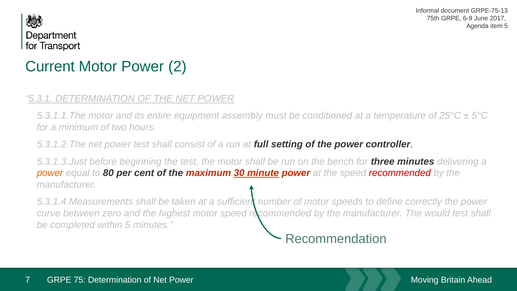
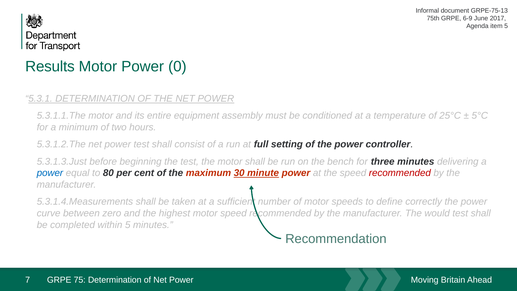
Current: Current -> Results
2: 2 -> 0
power at (50, 173) colour: orange -> blue
